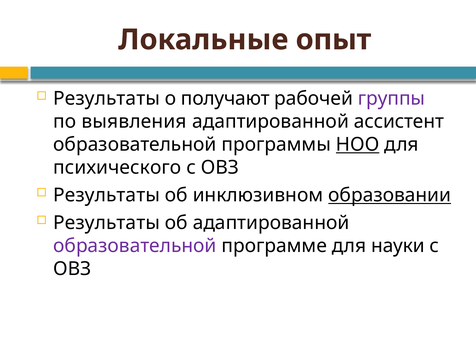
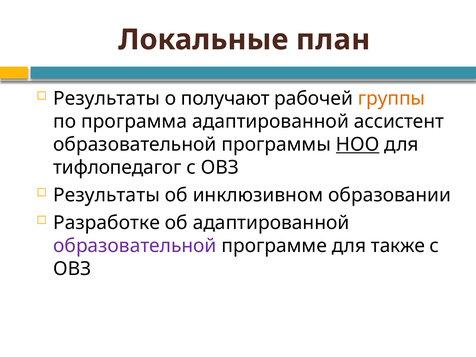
опыт: опыт -> план
группы colour: purple -> orange
выявления: выявления -> программа
психического: психического -> тифлопедагог
образовании underline: present -> none
Результаты at (107, 223): Результаты -> Разработке
науки: науки -> также
